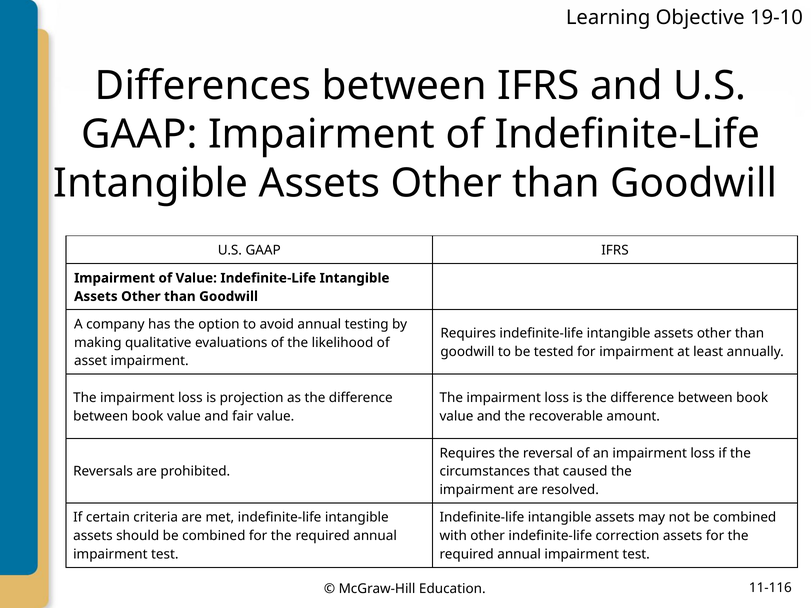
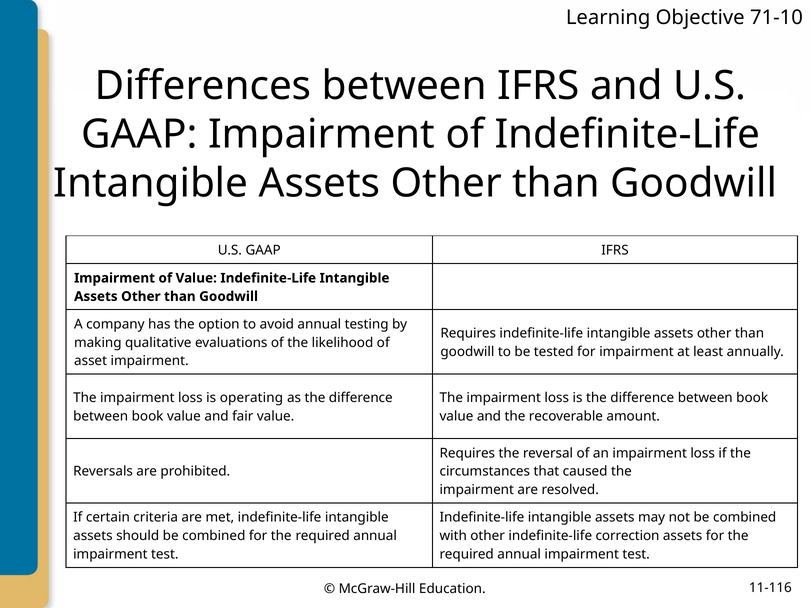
19-10: 19-10 -> 71-10
projection: projection -> operating
